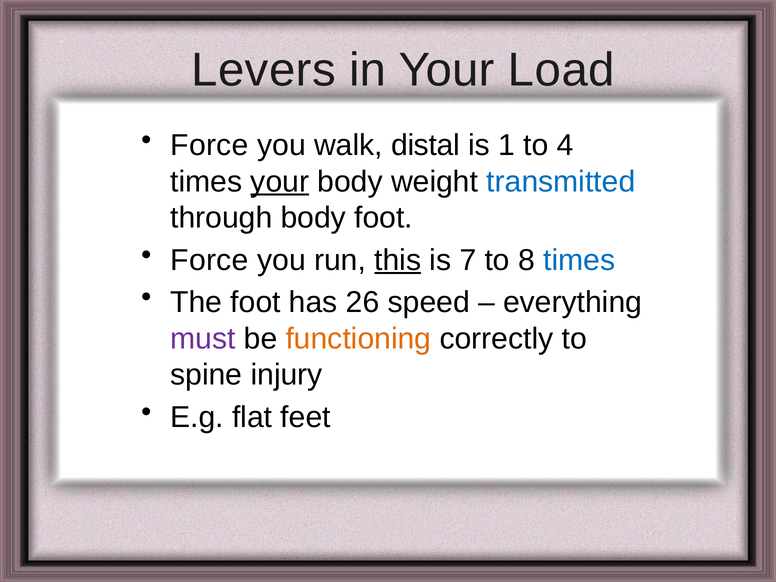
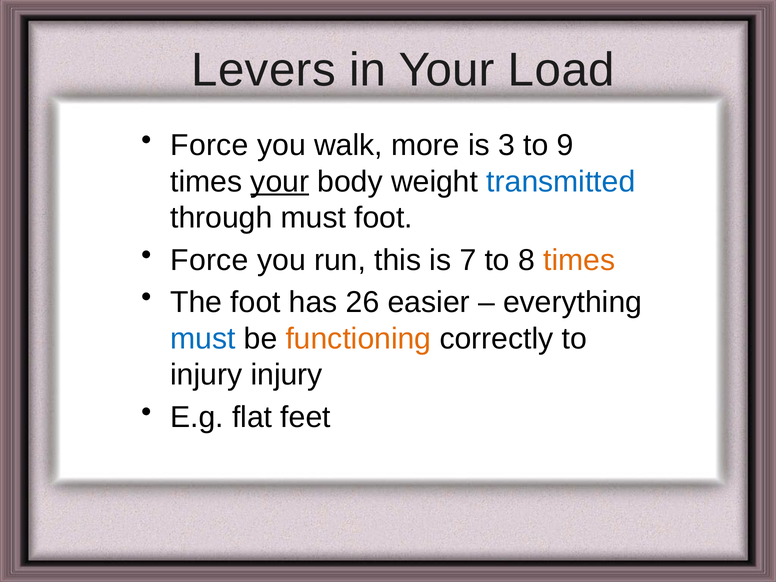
distal: distal -> more
1: 1 -> 3
4: 4 -> 9
through body: body -> must
this underline: present -> none
times at (579, 260) colour: blue -> orange
speed: speed -> easier
must at (203, 339) colour: purple -> blue
spine at (206, 375): spine -> injury
